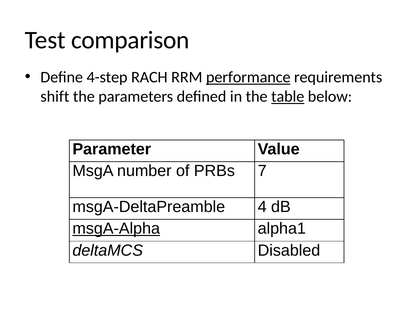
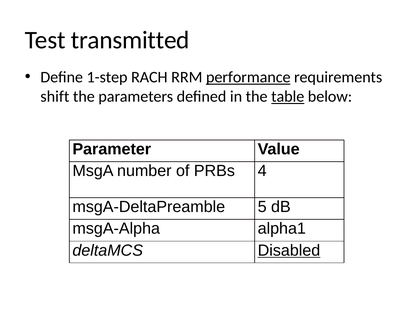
comparison: comparison -> transmitted
4-step: 4-step -> 1-step
7: 7 -> 4
4: 4 -> 5
msgA-Alpha underline: present -> none
Disabled underline: none -> present
